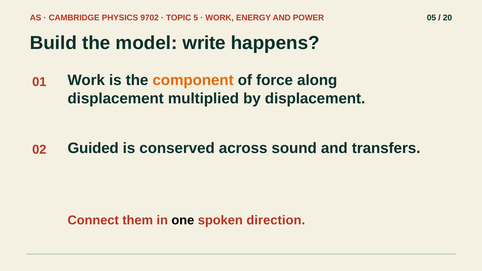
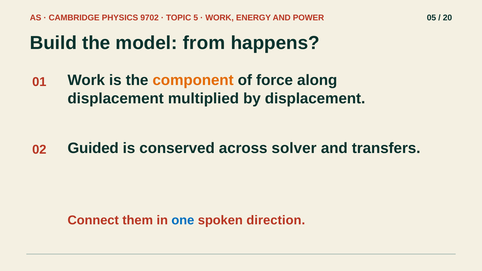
write: write -> from
sound: sound -> solver
one colour: black -> blue
